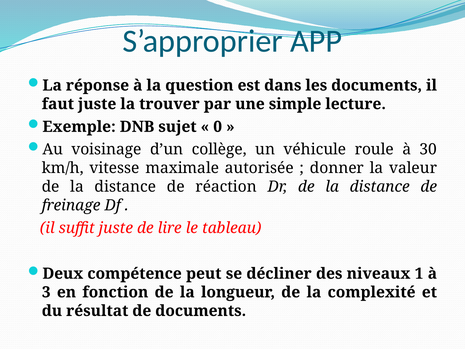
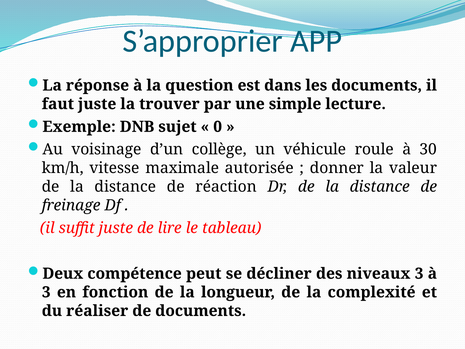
niveaux 1: 1 -> 3
résultat: résultat -> réaliser
